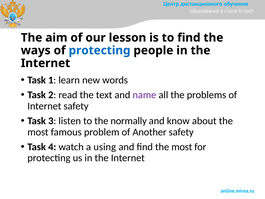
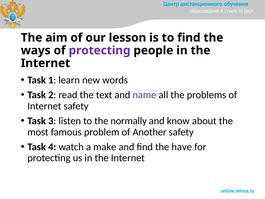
protecting at (100, 50) colour: blue -> purple
using: using -> make
find the most: most -> have
